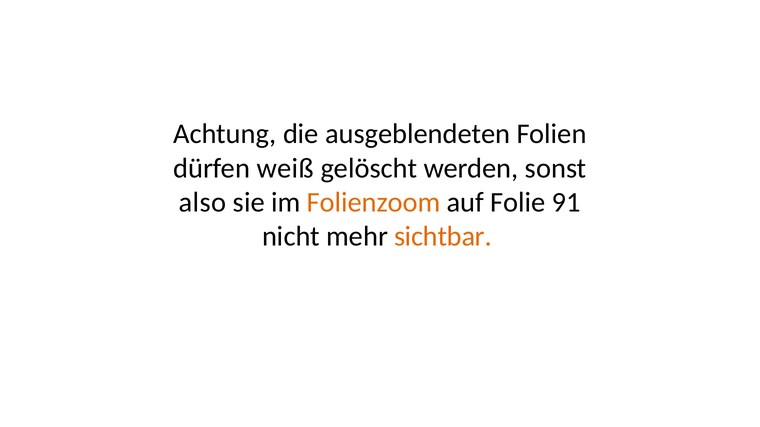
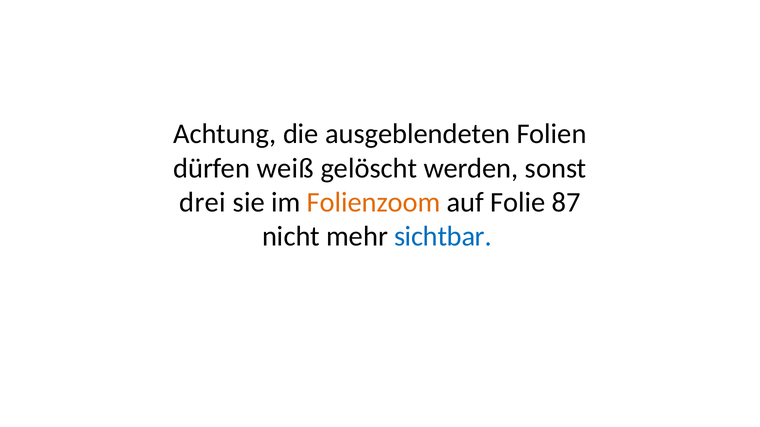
also: also -> drei
91: 91 -> 87
sichtbar colour: orange -> blue
